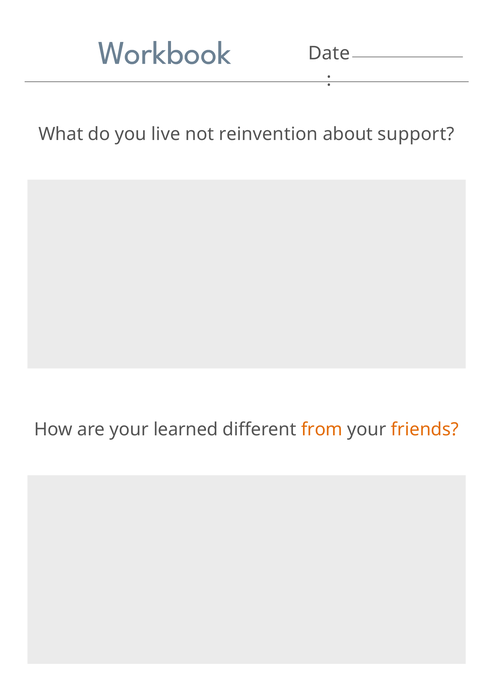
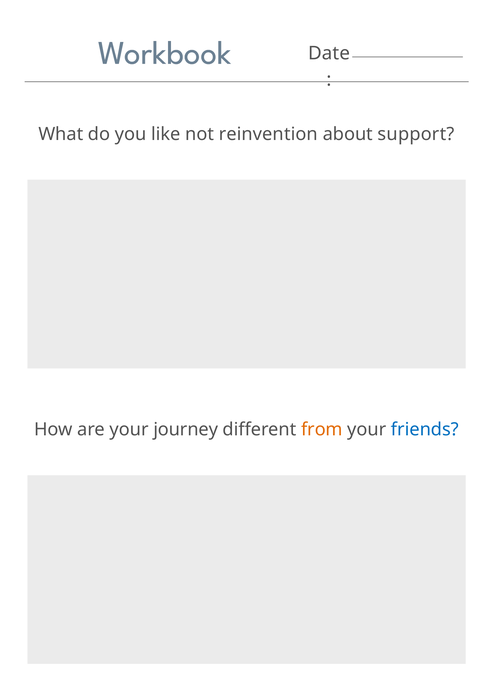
live: live -> like
learned: learned -> journey
friends colour: orange -> blue
